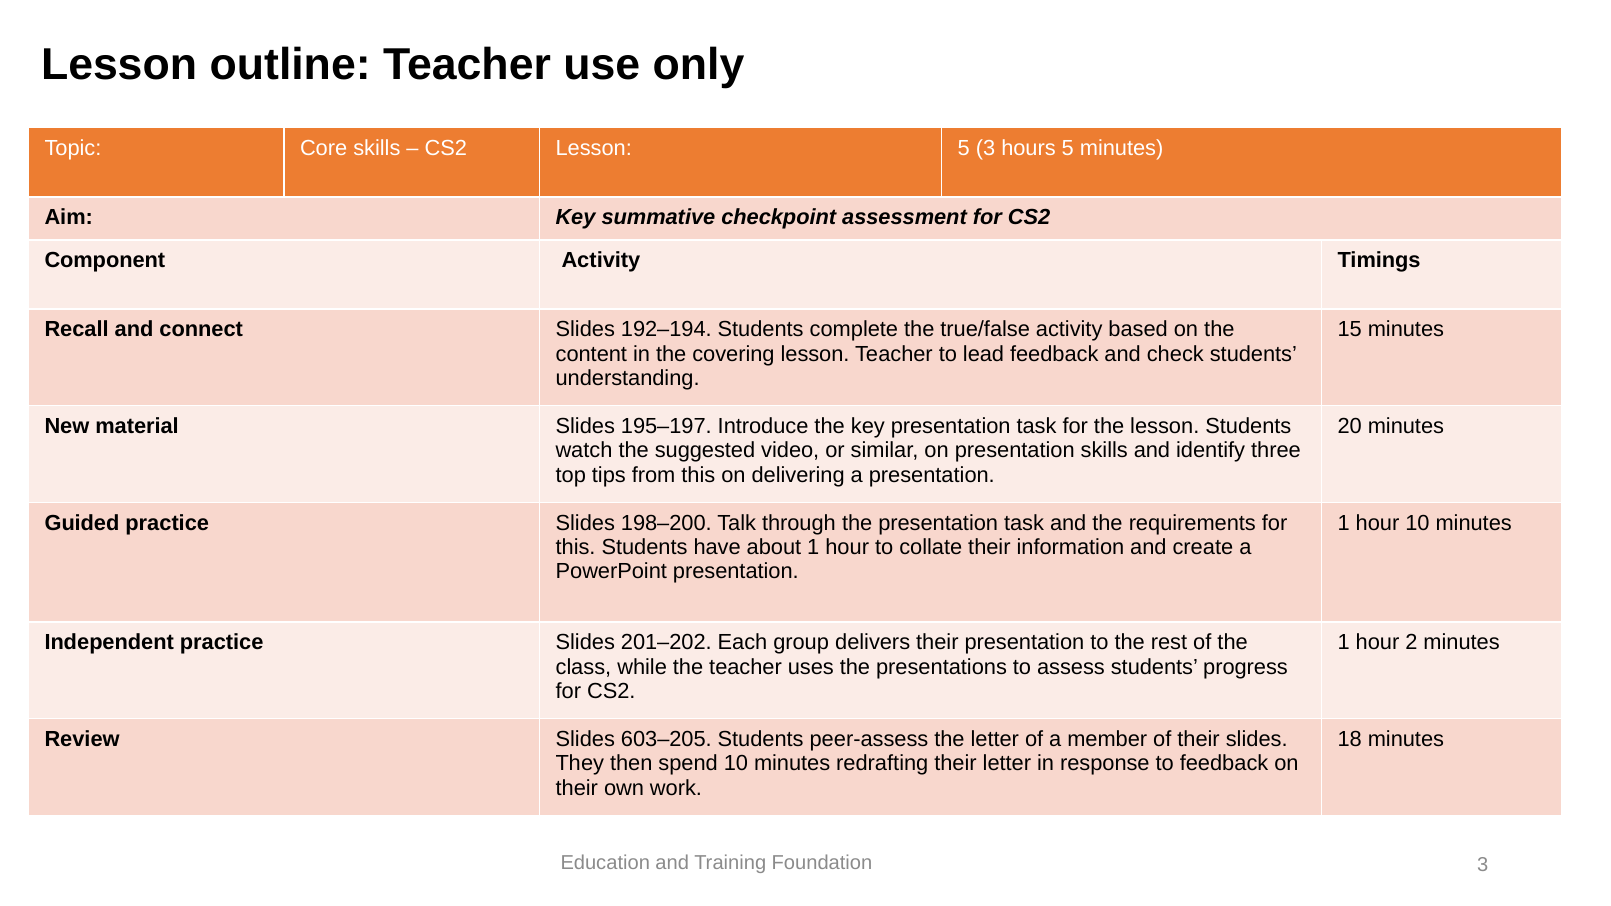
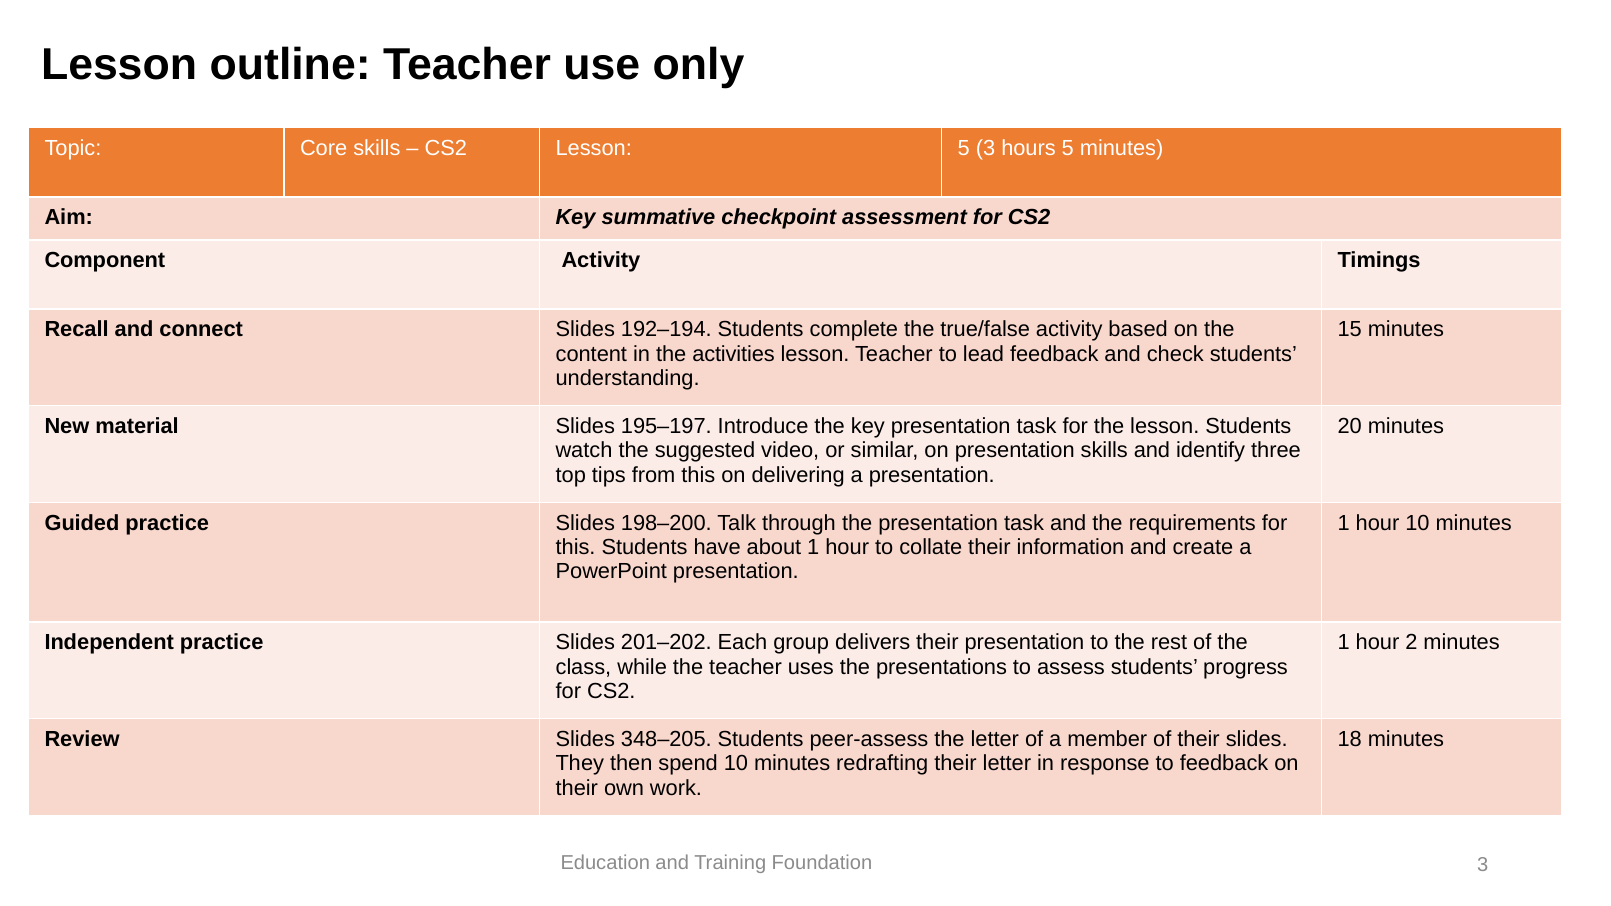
covering: covering -> activities
603–205: 603–205 -> 348–205
